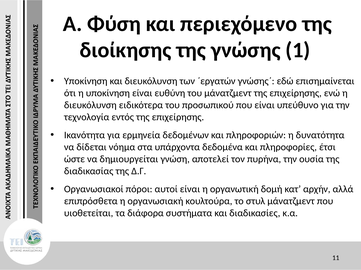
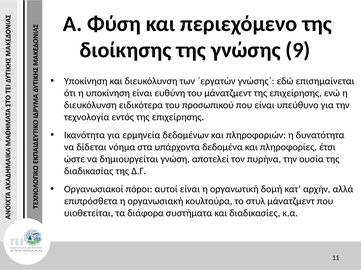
1: 1 -> 9
